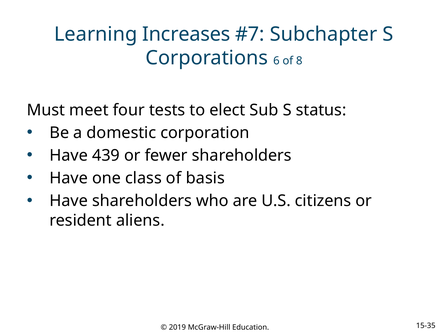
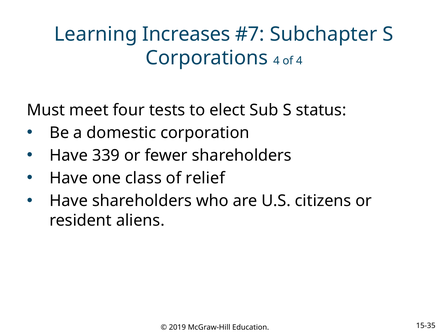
Corporations 6: 6 -> 4
of 8: 8 -> 4
439: 439 -> 339
basis: basis -> relief
